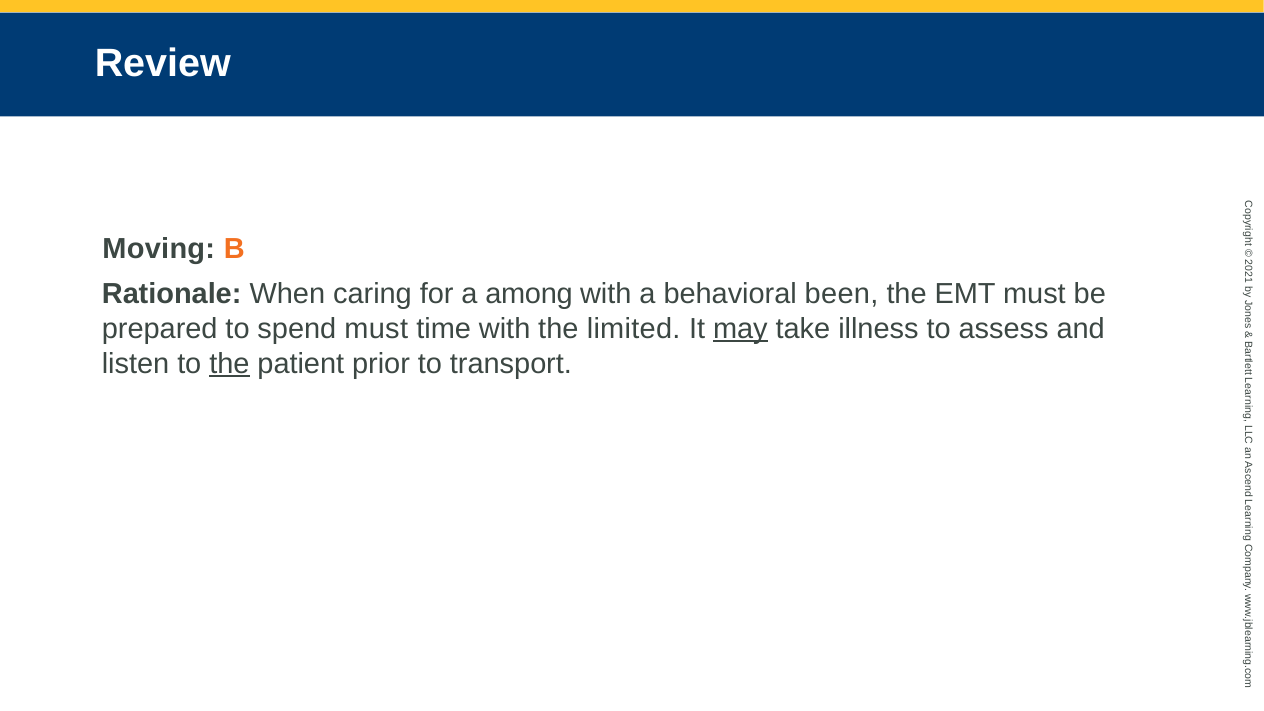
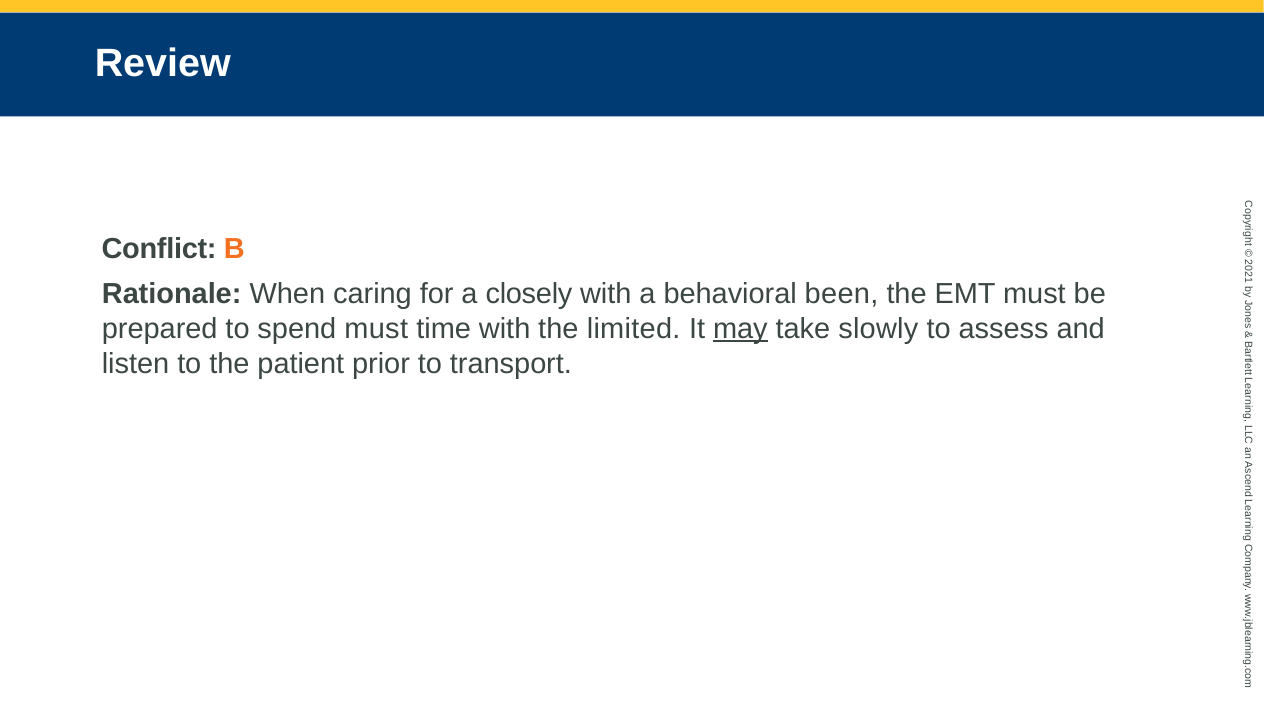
Moving: Moving -> Conflict
among: among -> closely
illness: illness -> slowly
the at (229, 364) underline: present -> none
